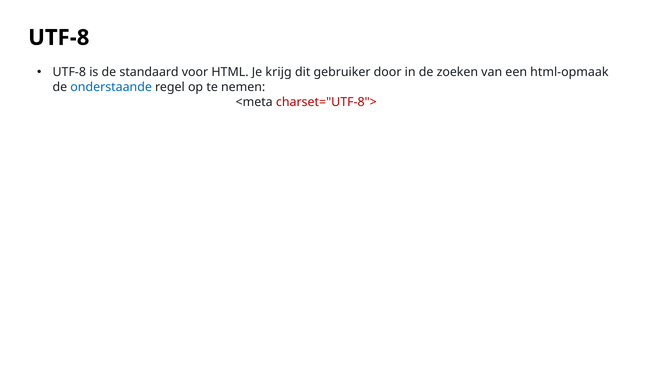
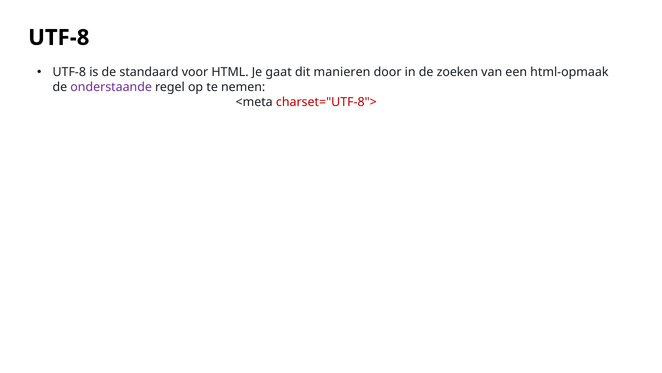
krijg: krijg -> gaat
gebruiker: gebruiker -> manieren
onderstaande colour: blue -> purple
